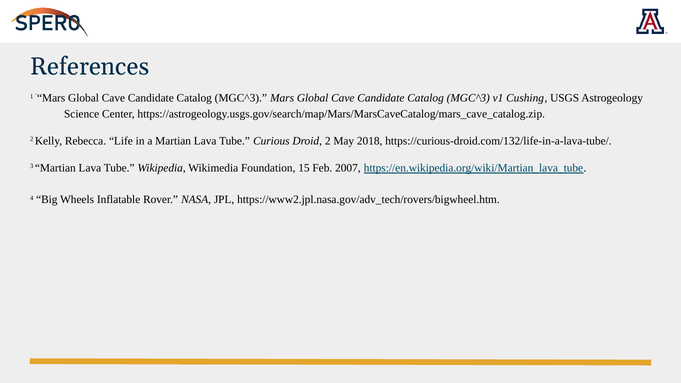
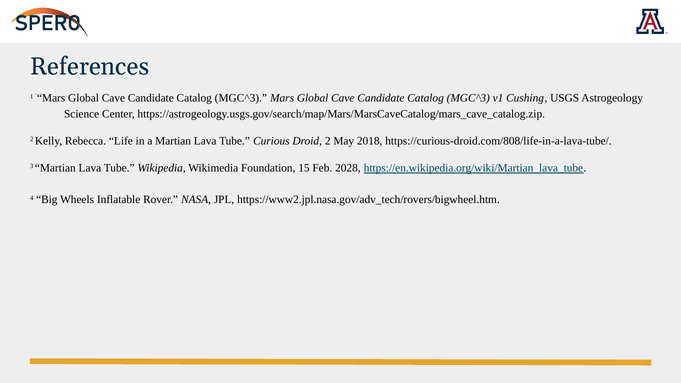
https://curious-droid.com/132/life-in-a-lava-tube/: https://curious-droid.com/132/life-in-a-lava-tube/ -> https://curious-droid.com/808/life-in-a-lava-tube/
2007: 2007 -> 2028
